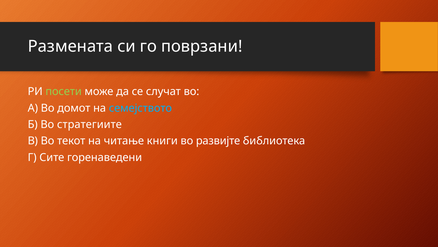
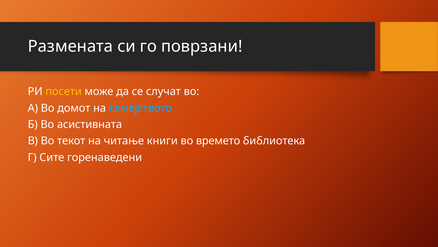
посети colour: light green -> yellow
стратегиите: стратегиите -> асистивната
развијте: развијте -> времето
